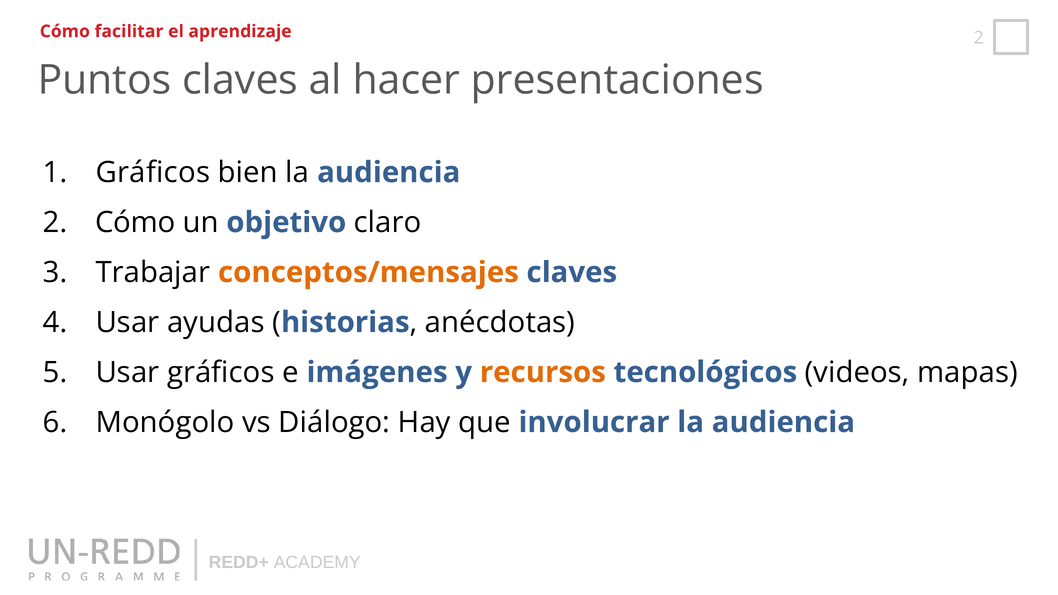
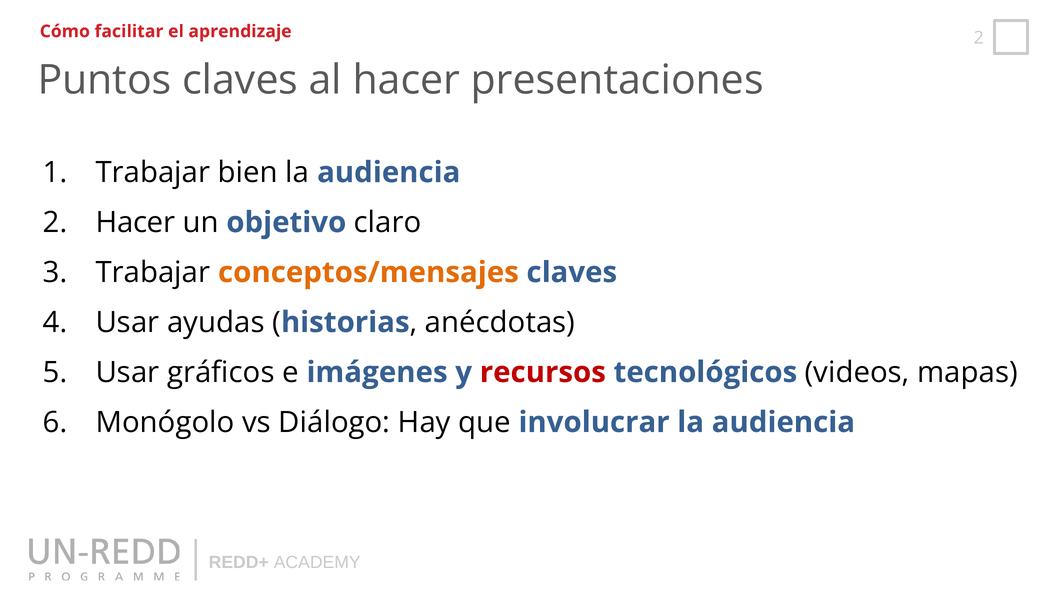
Gráficos at (153, 172): Gráficos -> Trabajar
Cómo at (135, 222): Cómo -> Hacer
recursos colour: orange -> red
